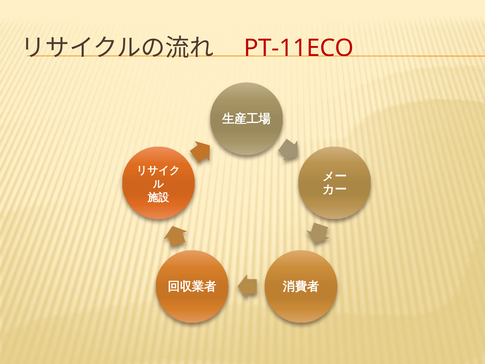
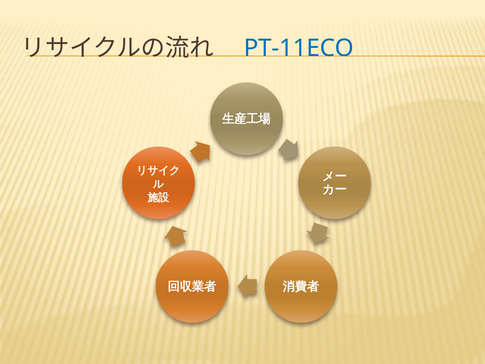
PT-11ECO colour: red -> blue
